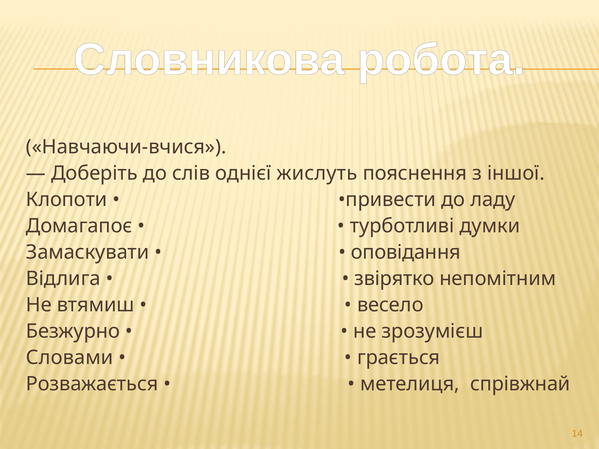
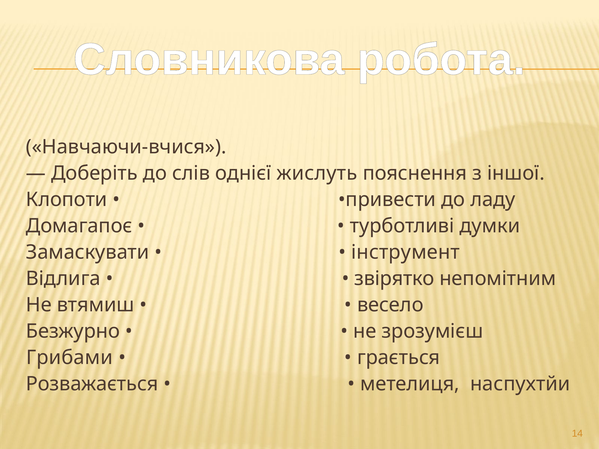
оповідання: оповідання -> інструмент
Словами: Словами -> Грибами
спрівжнай: спрівжнай -> наспухтйи
